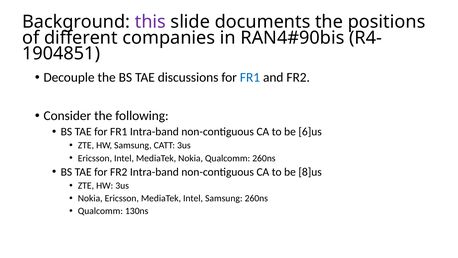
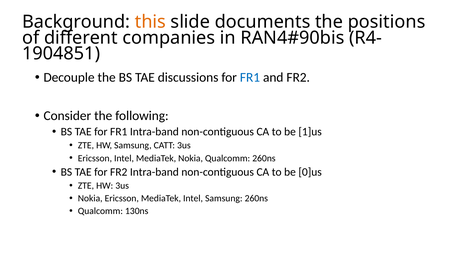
this colour: purple -> orange
6]us: 6]us -> 1]us
8]us: 8]us -> 0]us
